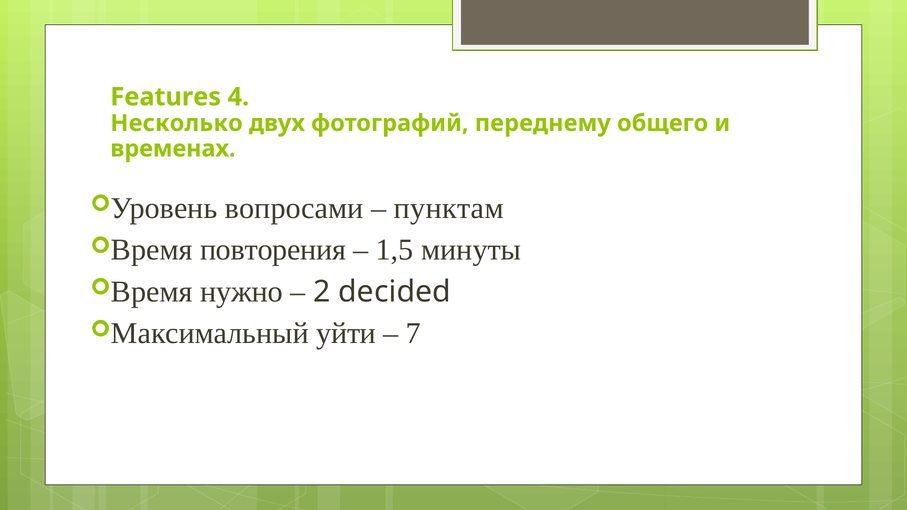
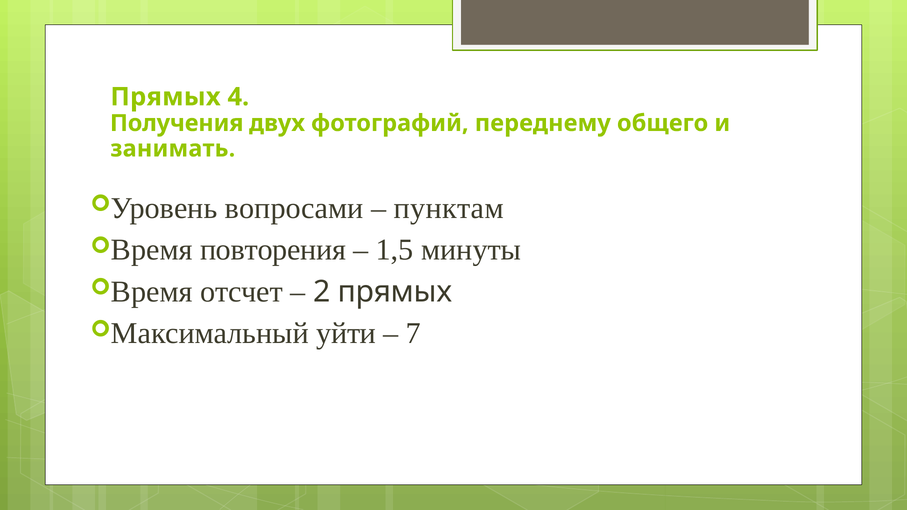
Features at (166, 97): Features -> Прямых
Несколько: Несколько -> Получения
временах: временах -> занимать
нужно: нужно -> отсчет
2 decided: decided -> прямых
